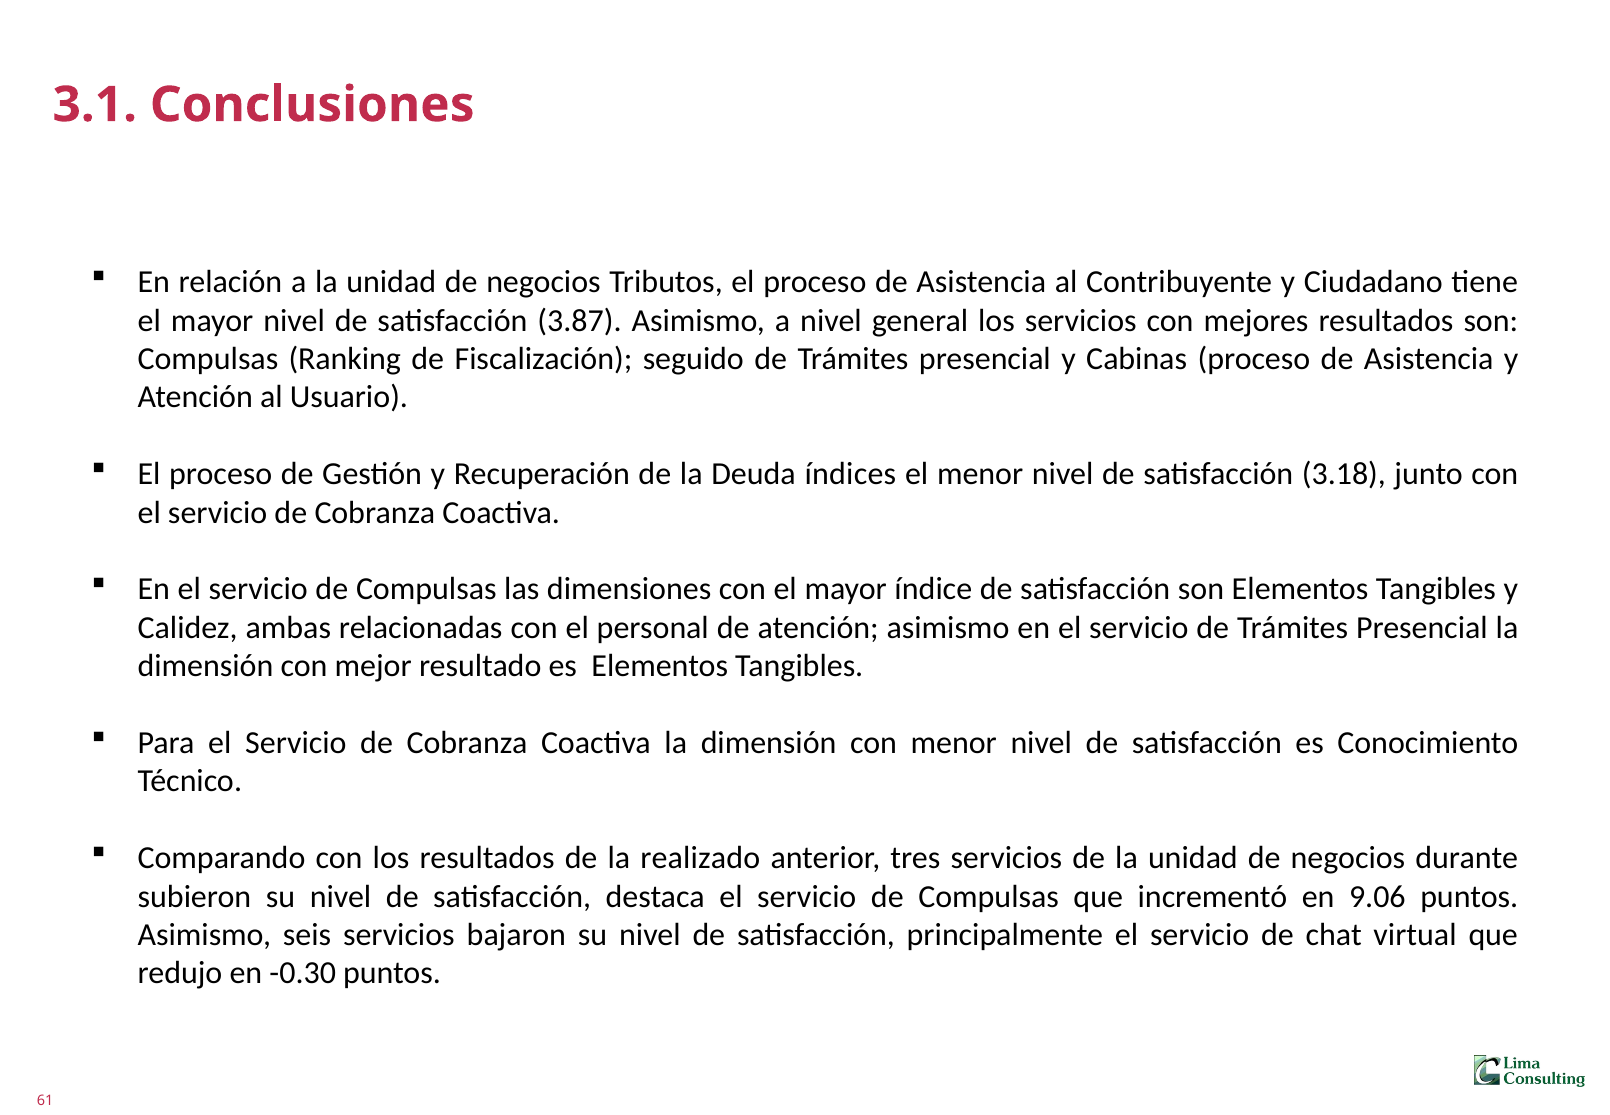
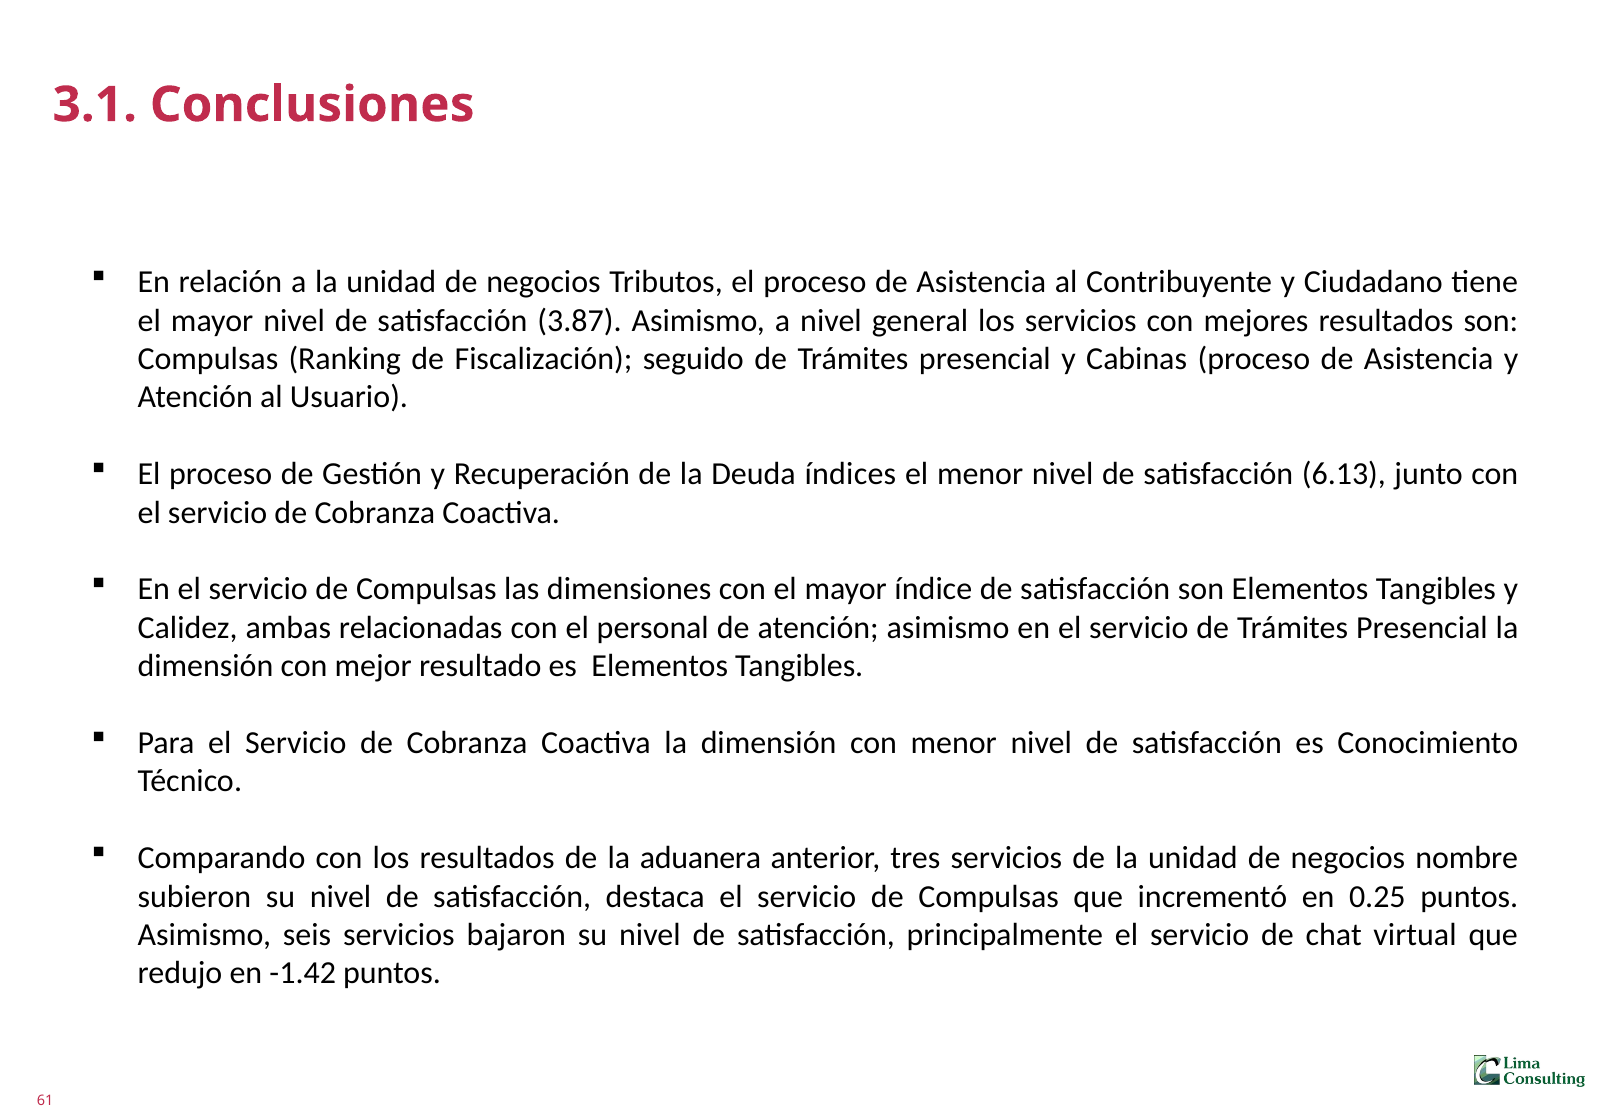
3.18: 3.18 -> 6.13
realizado: realizado -> aduanera
durante: durante -> nombre
9.06: 9.06 -> 0.25
-0.30: -0.30 -> -1.42
